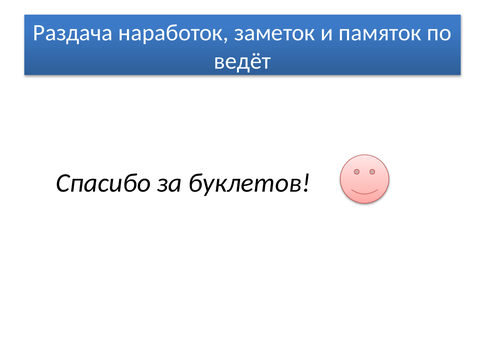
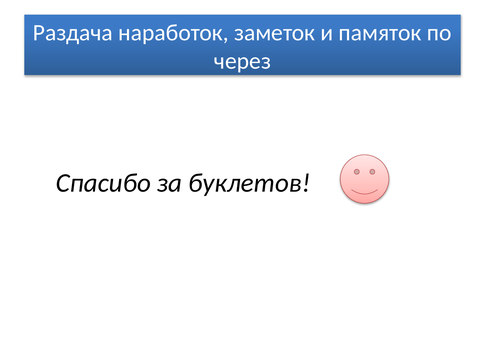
ведёт: ведёт -> через
